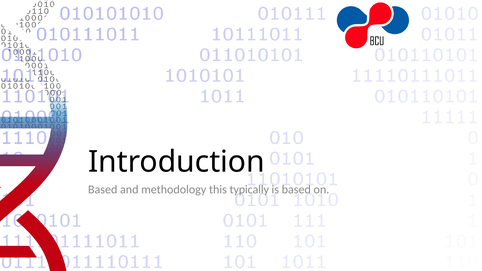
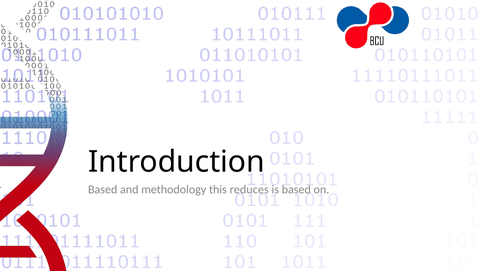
typically: typically -> reduces
